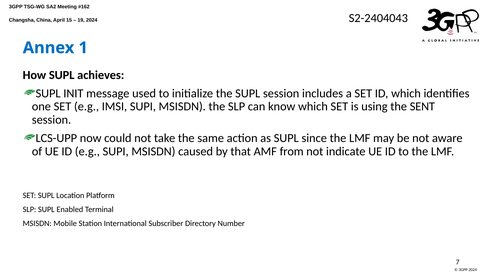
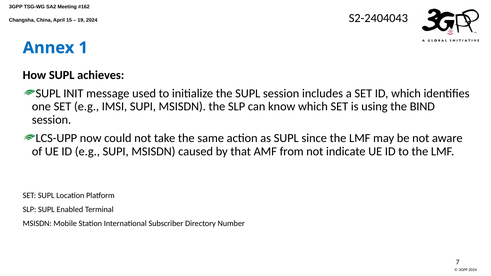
SENT: SENT -> BIND
